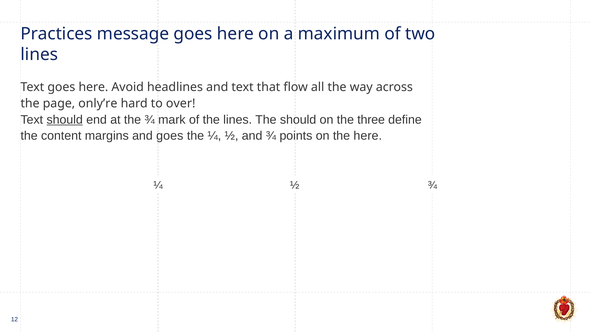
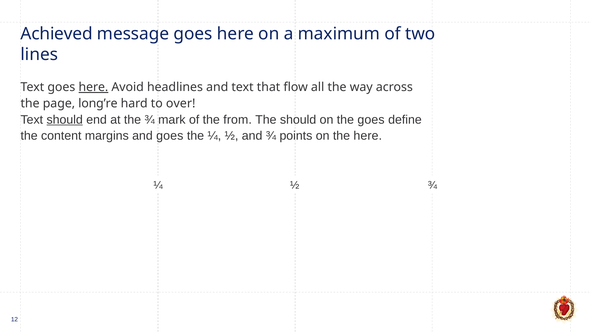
Practices: Practices -> Achieved
here at (93, 87) underline: none -> present
only’re: only’re -> long’re
the lines: lines -> from
the three: three -> goes
